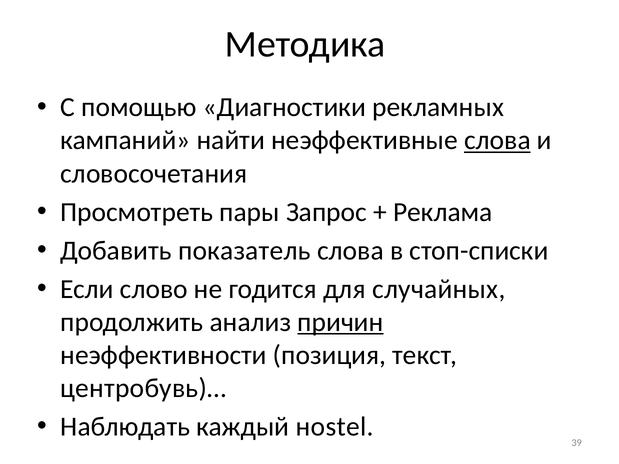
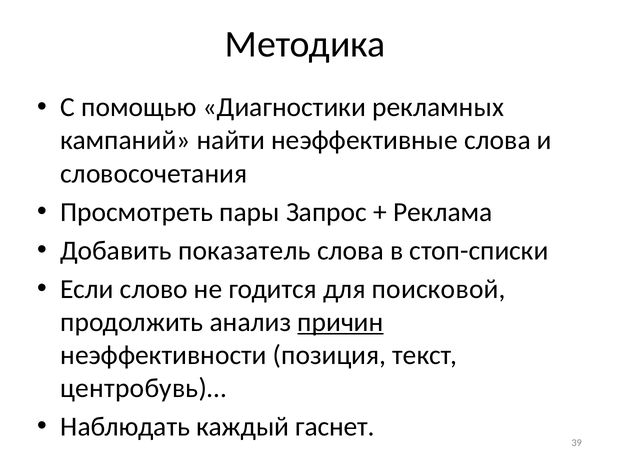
слова at (497, 140) underline: present -> none
случайных: случайных -> поисковой
нostel: нostel -> гаснет
